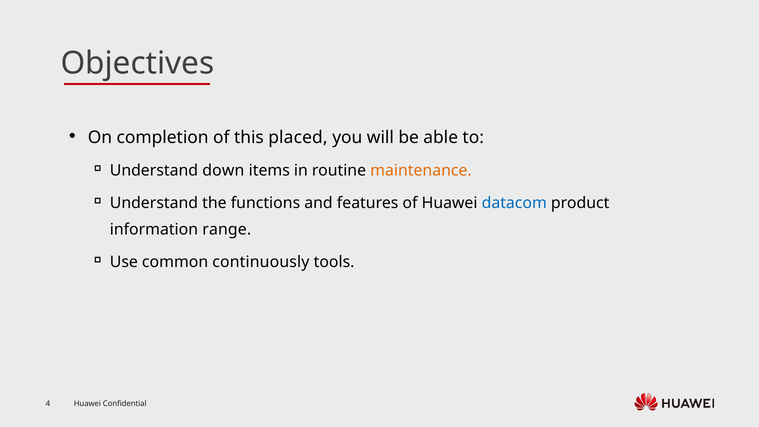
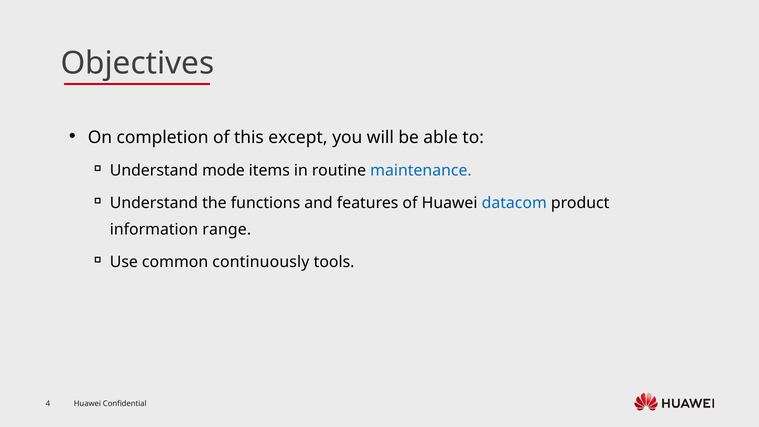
placed: placed -> except
down: down -> mode
maintenance colour: orange -> blue
